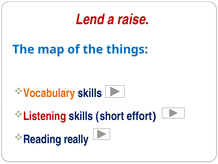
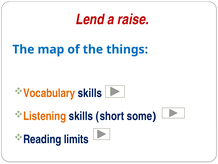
Listening colour: red -> orange
effort: effort -> some
really: really -> limits
